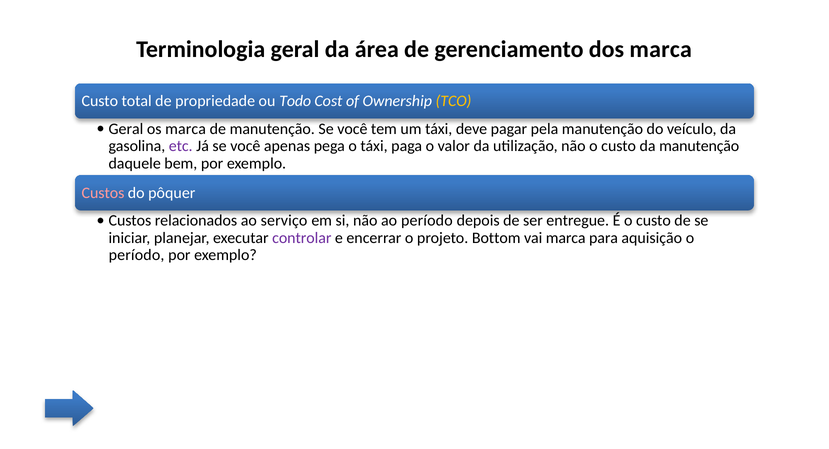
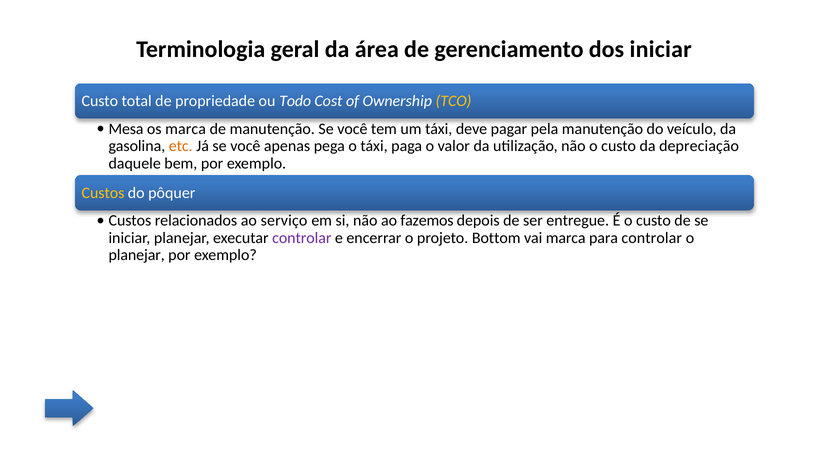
dos marca: marca -> iniciar
Geral at (126, 129): Geral -> Mesa
etc colour: purple -> orange
da manutenção: manutenção -> depreciação
Custos at (103, 193) colour: pink -> yellow
ao período: período -> fazemos
para aquisição: aquisição -> controlar
período at (137, 255): período -> planejar
